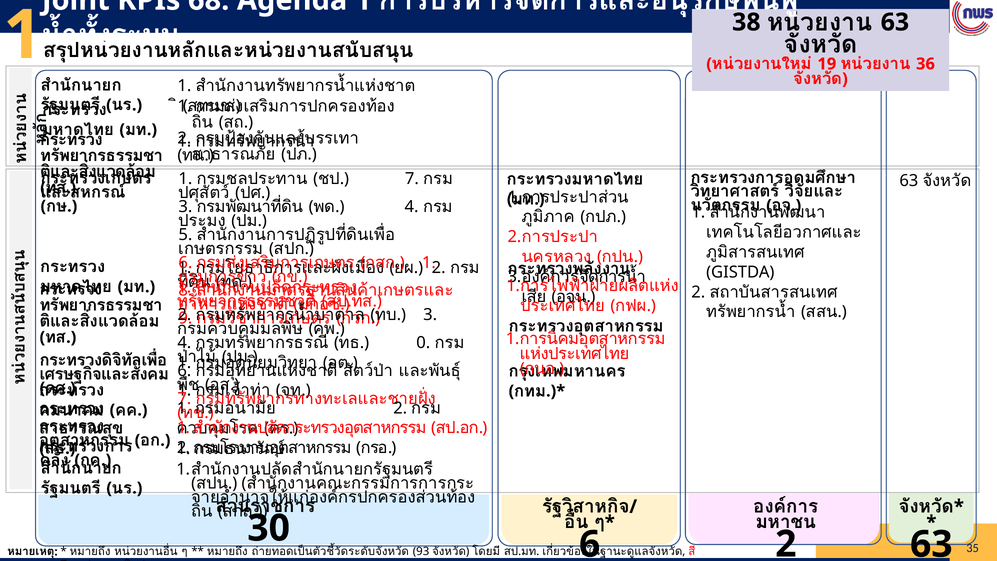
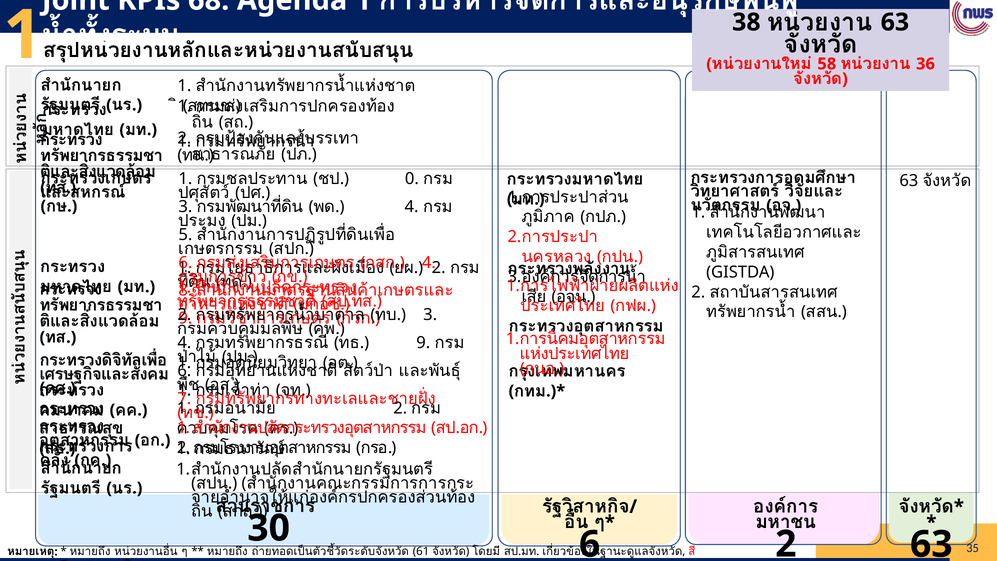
19: 19 -> 58
7 at (412, 179): 7 -> 0
1 at (429, 263): 1 -> 4
0 at (423, 343): 0 -> 9
93: 93 -> 61
